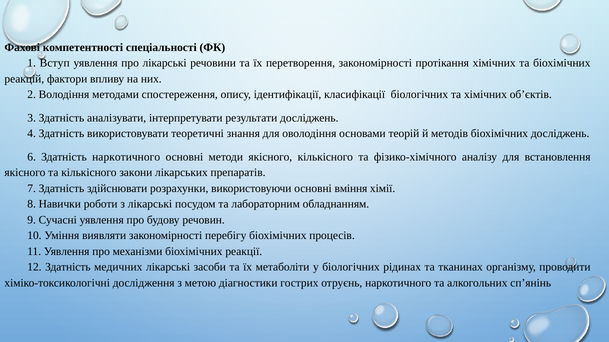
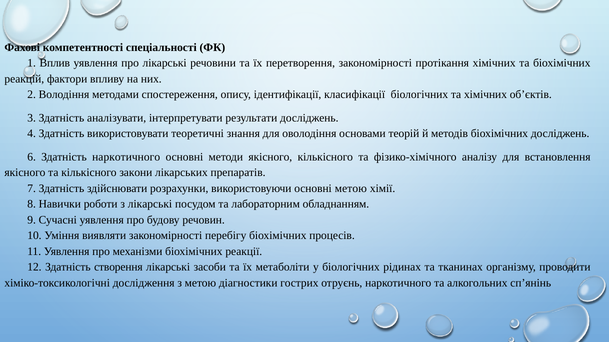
Вступ: Вступ -> Вплив
основні вміння: вміння -> метою
медичних: медичних -> створення
